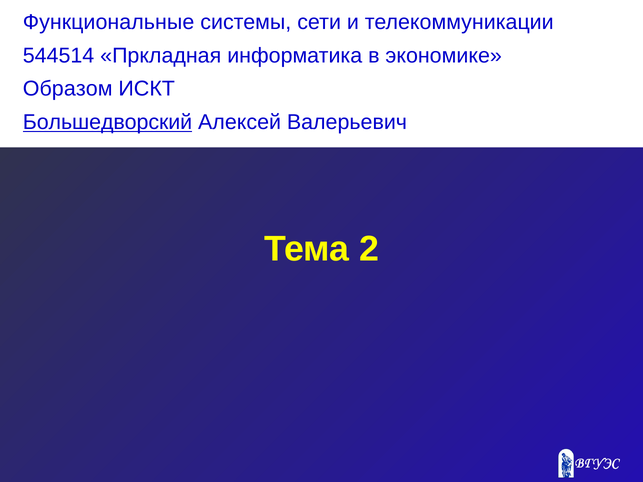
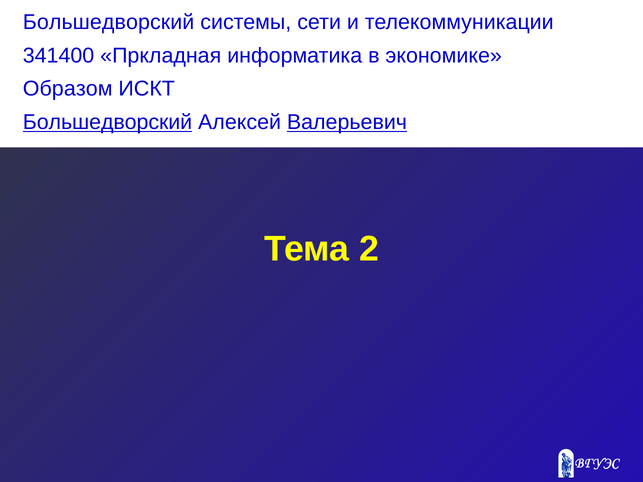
Функциональные at (109, 22): Функциональные -> Большедворский
544514: 544514 -> 341400
Валерьевич underline: none -> present
